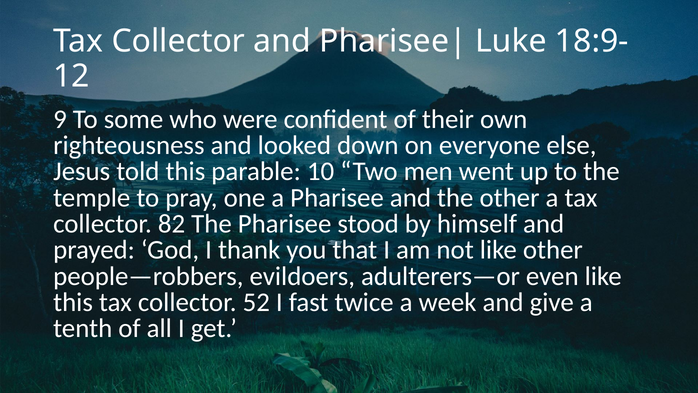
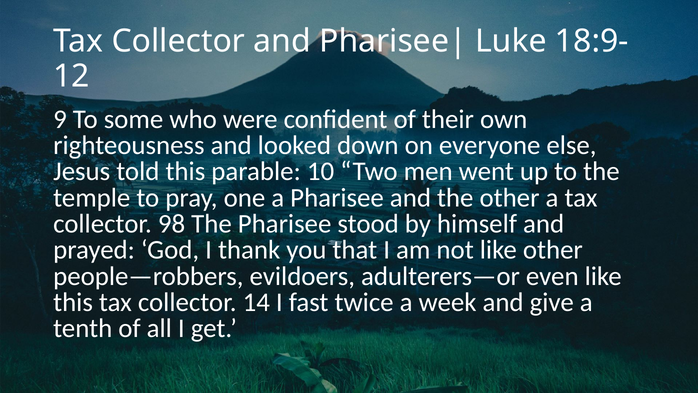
82: 82 -> 98
52: 52 -> 14
